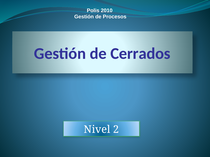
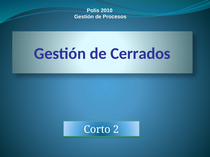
Nivel: Nivel -> Corto
